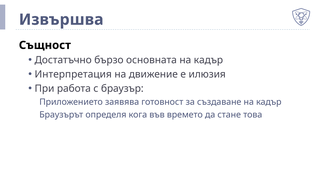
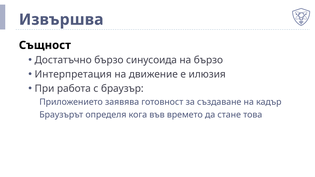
основната: основната -> синусоида
кадър at (208, 60): кадър -> бързо
